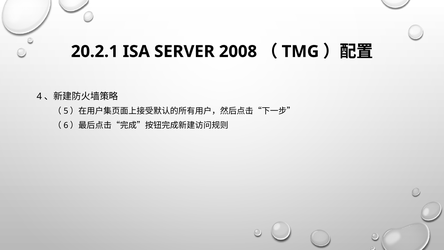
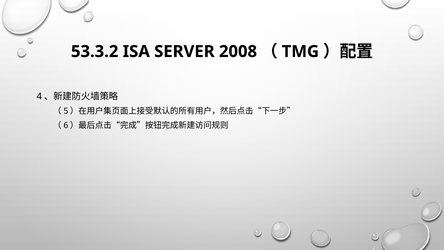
20.2.1: 20.2.1 -> 53.3.2
